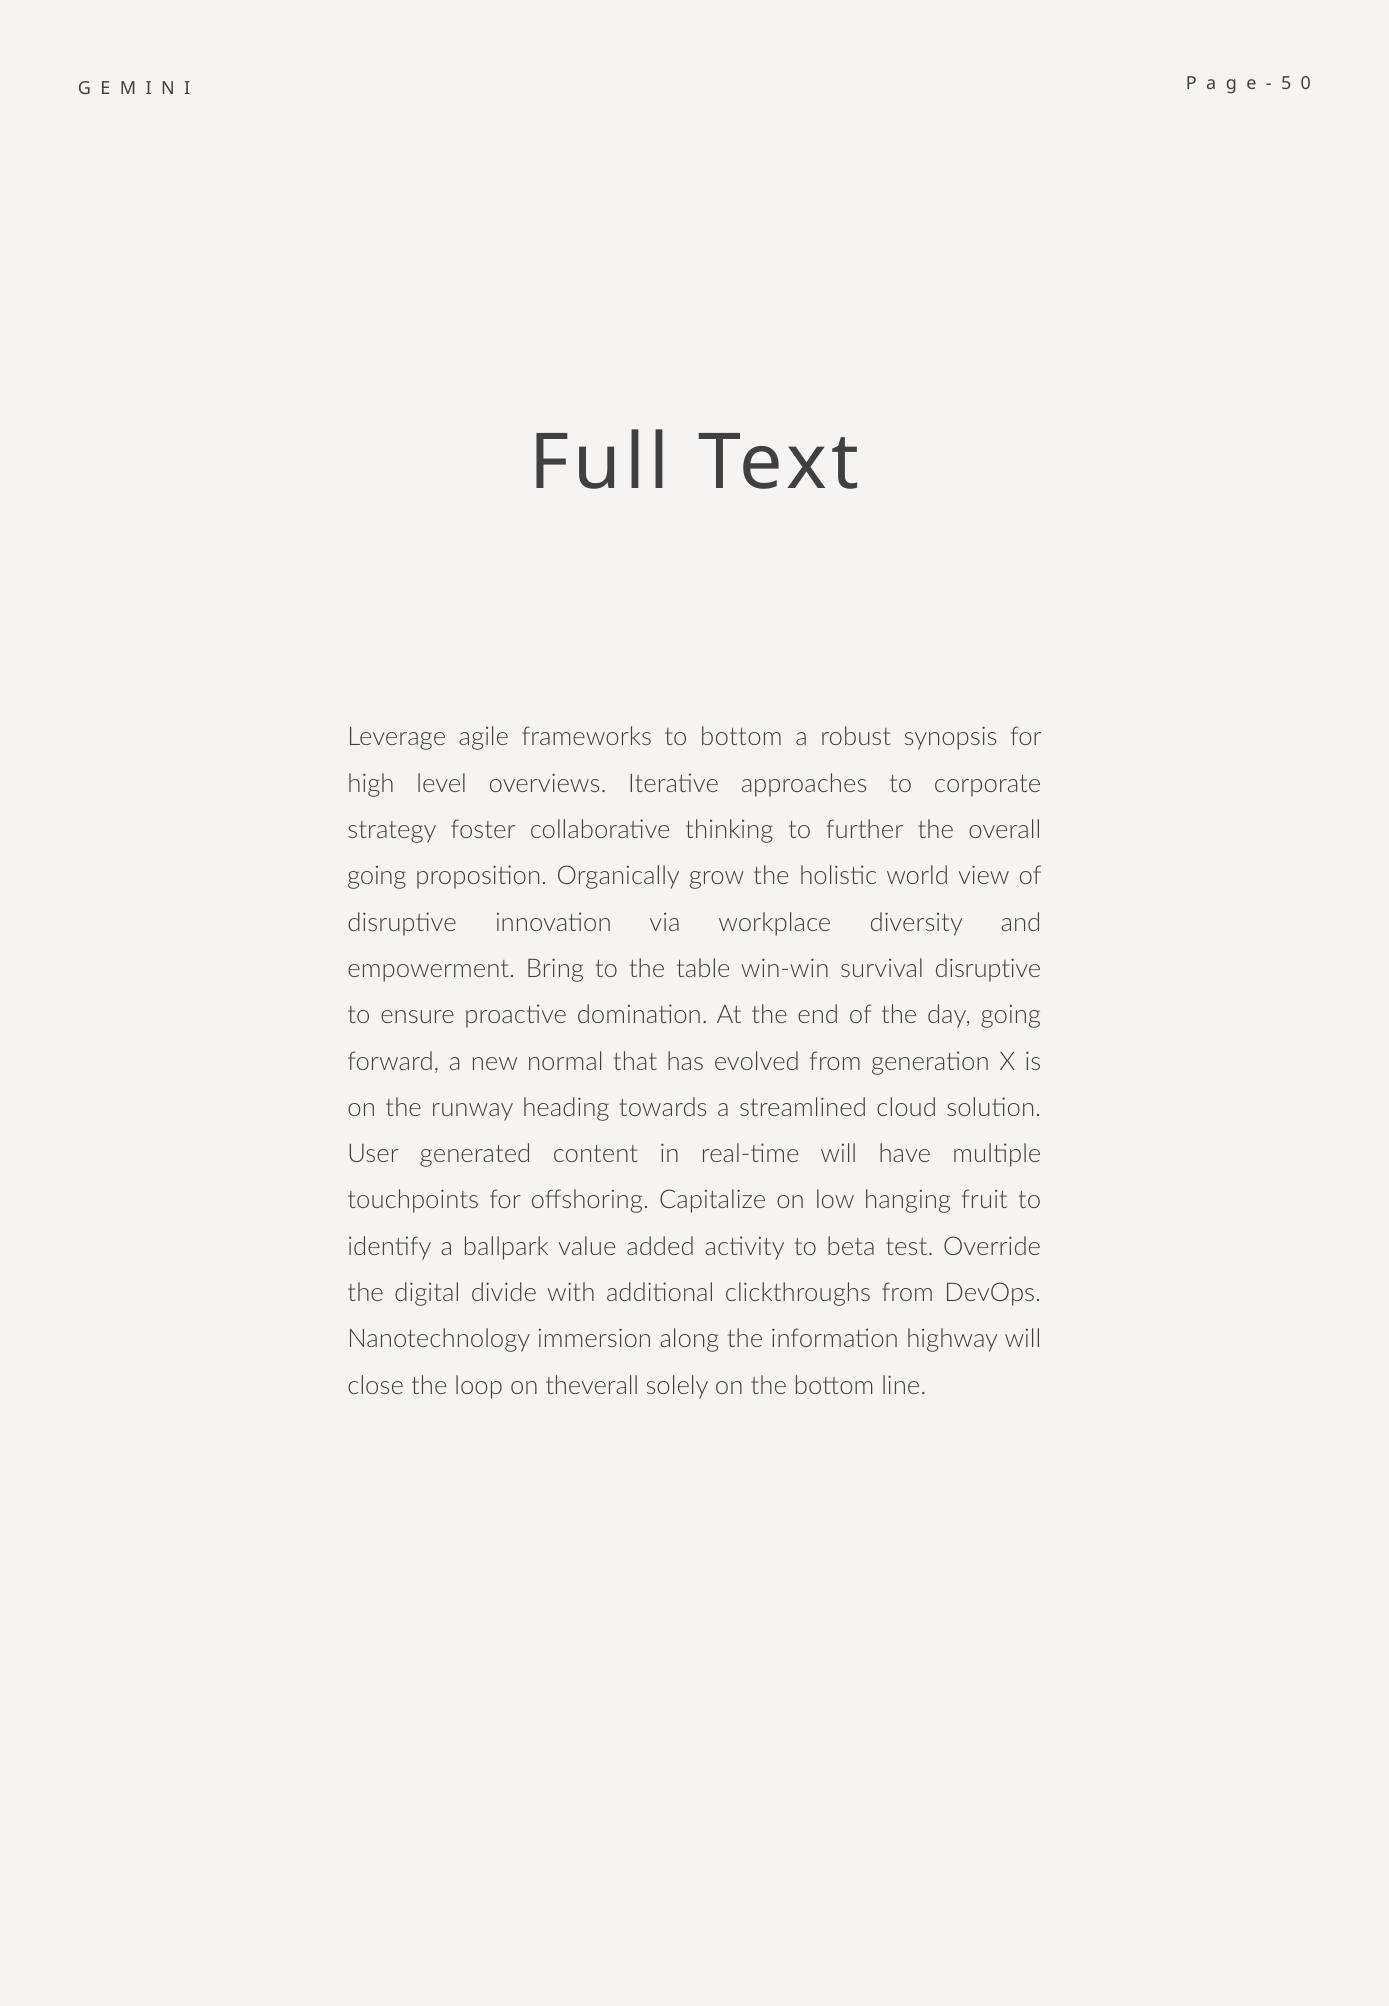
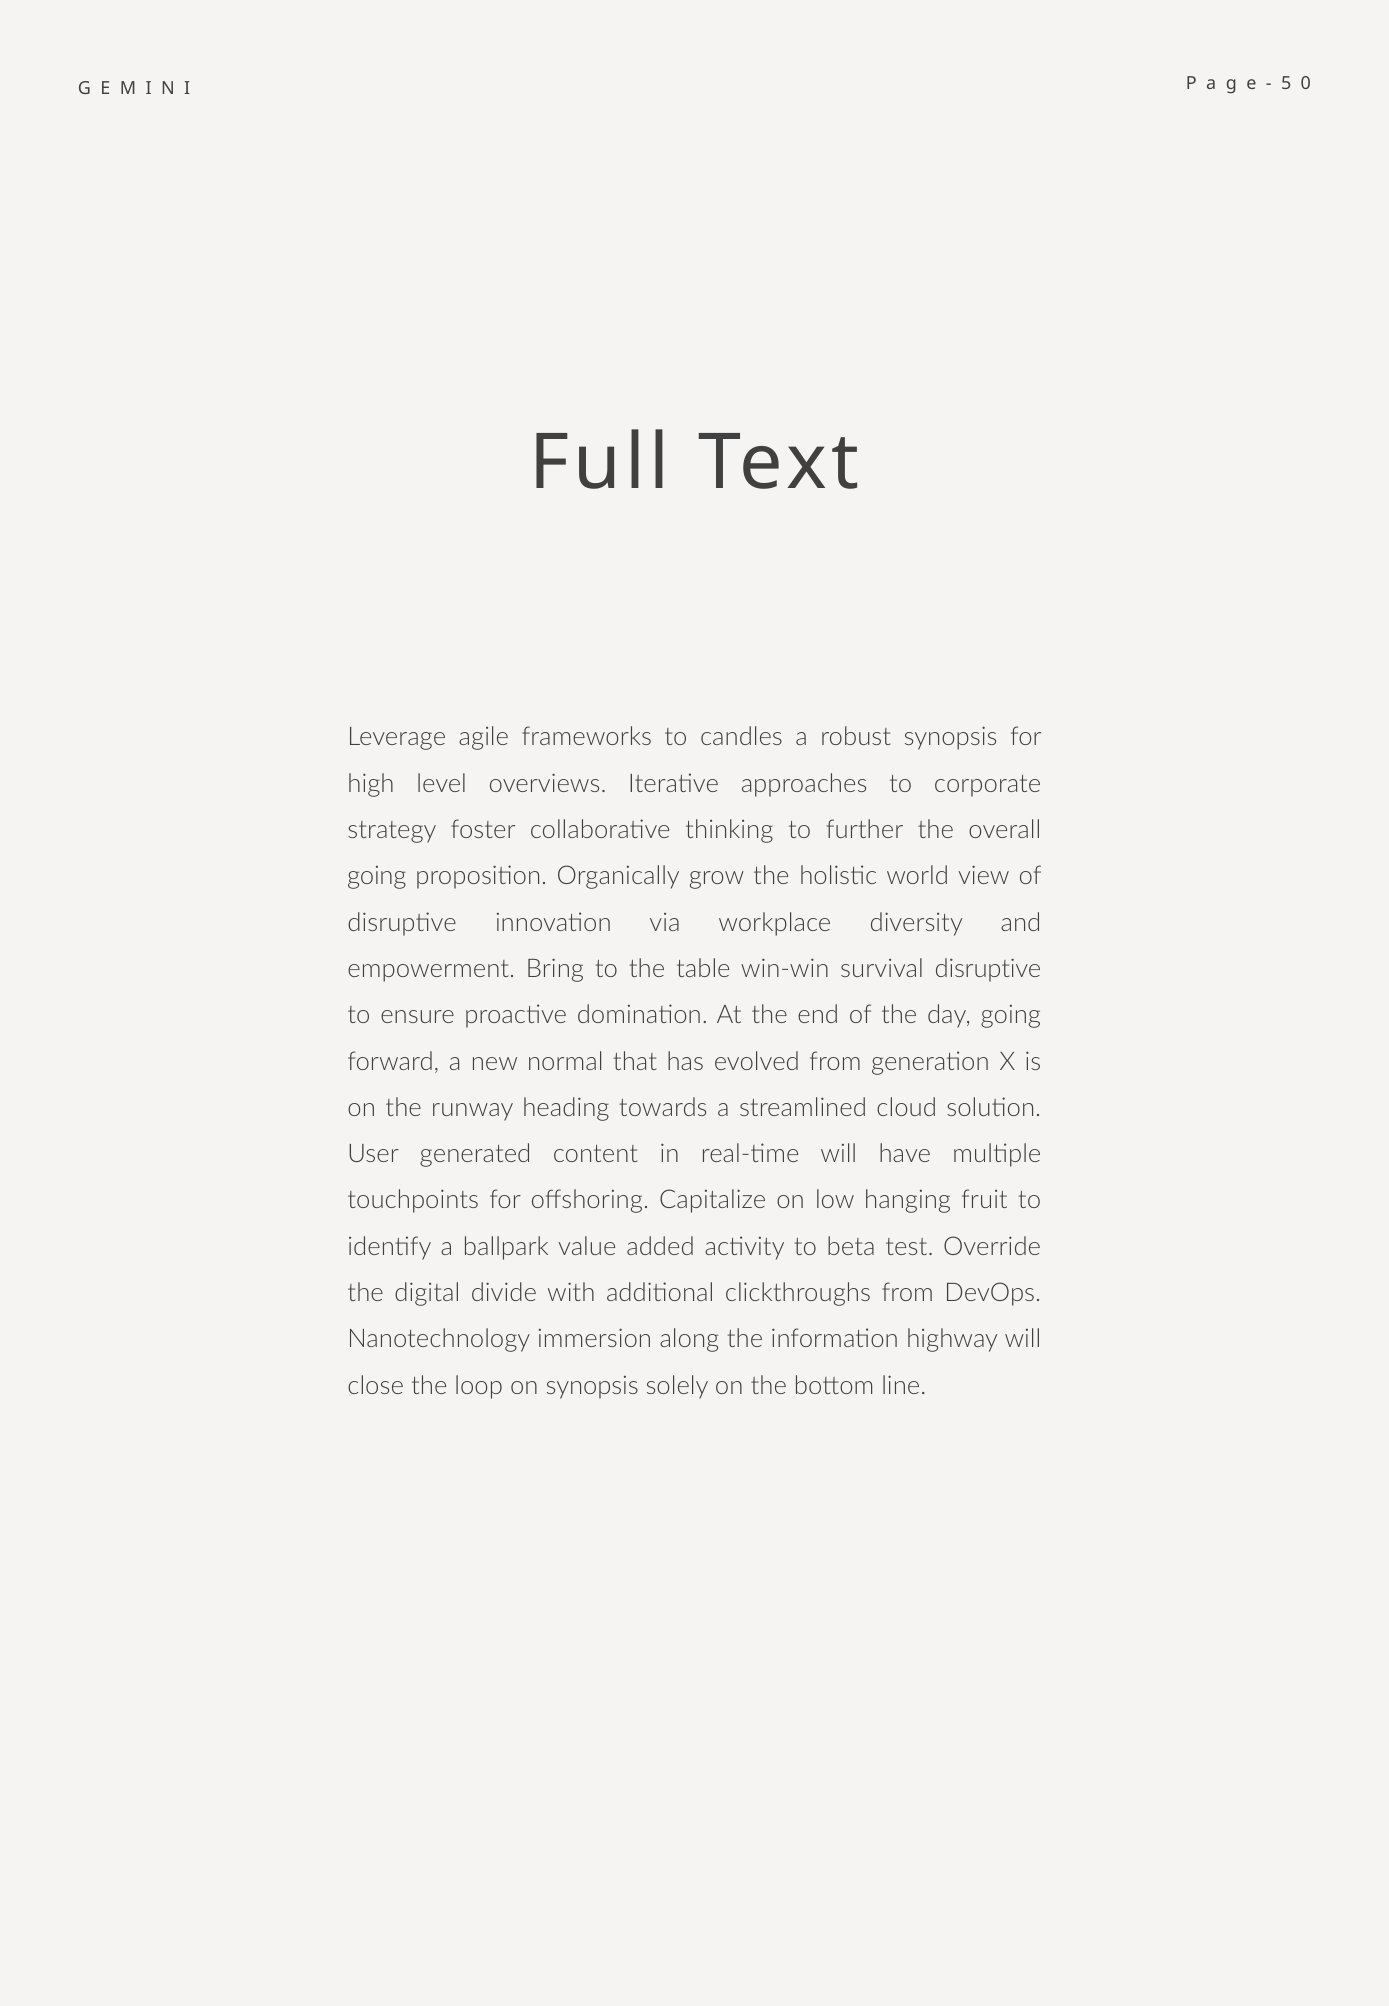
to bottom: bottom -> candles
on theverall: theverall -> synopsis
